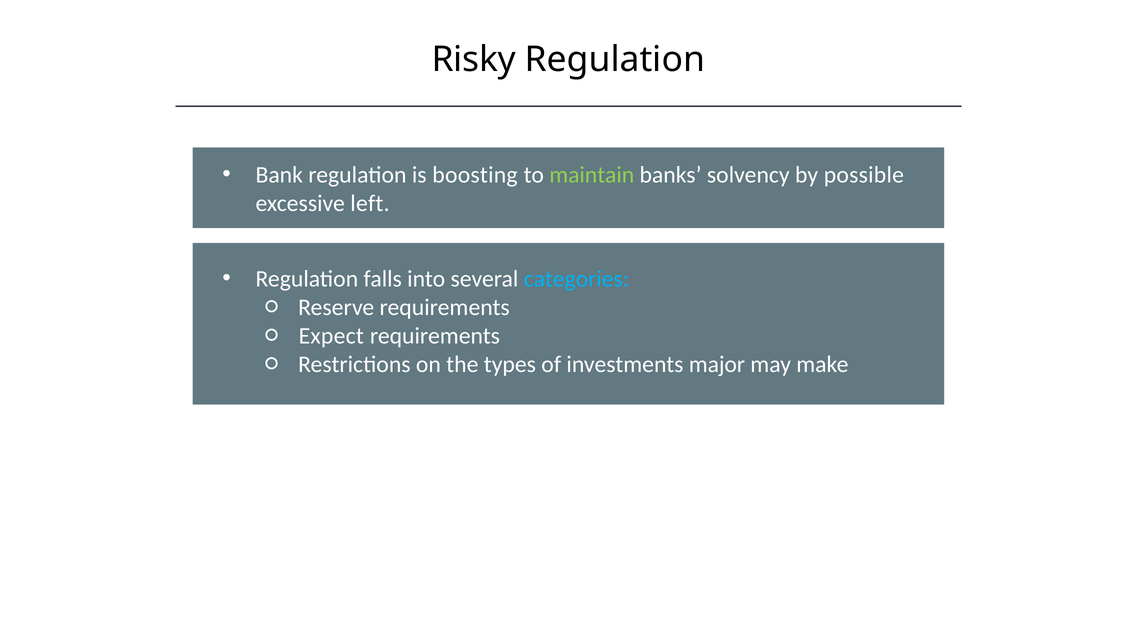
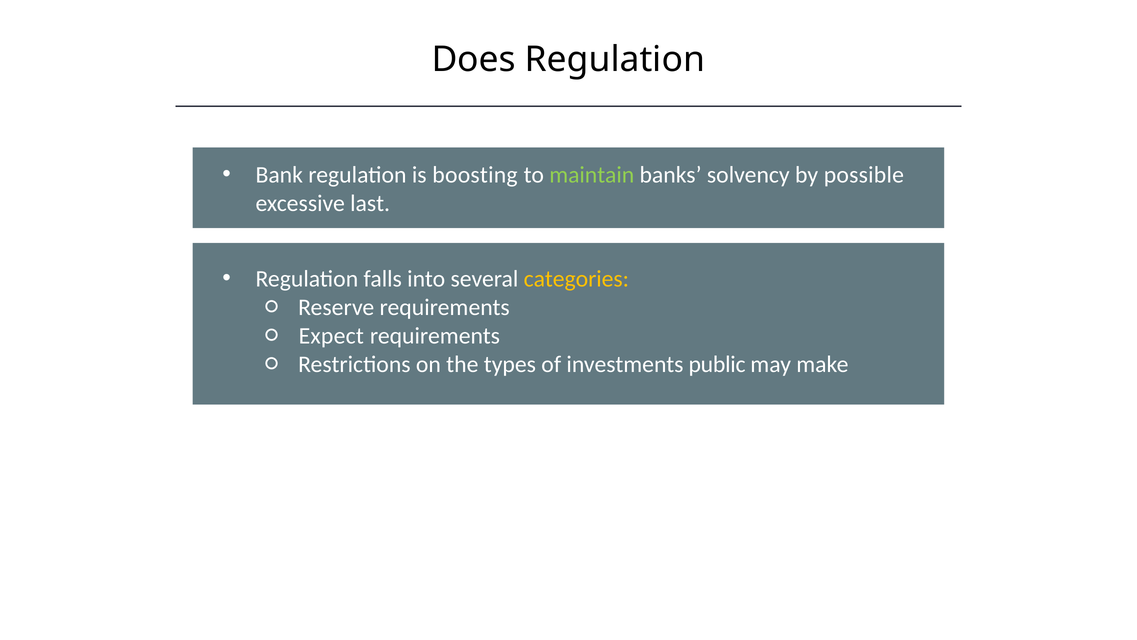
Risky: Risky -> Does
left: left -> last
categories colour: light blue -> yellow
major: major -> public
